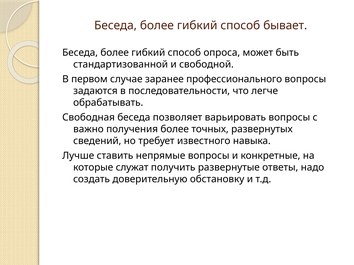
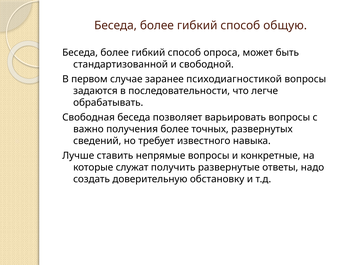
бывает: бывает -> общую
профессионального: профессионального -> психодиагностикой
